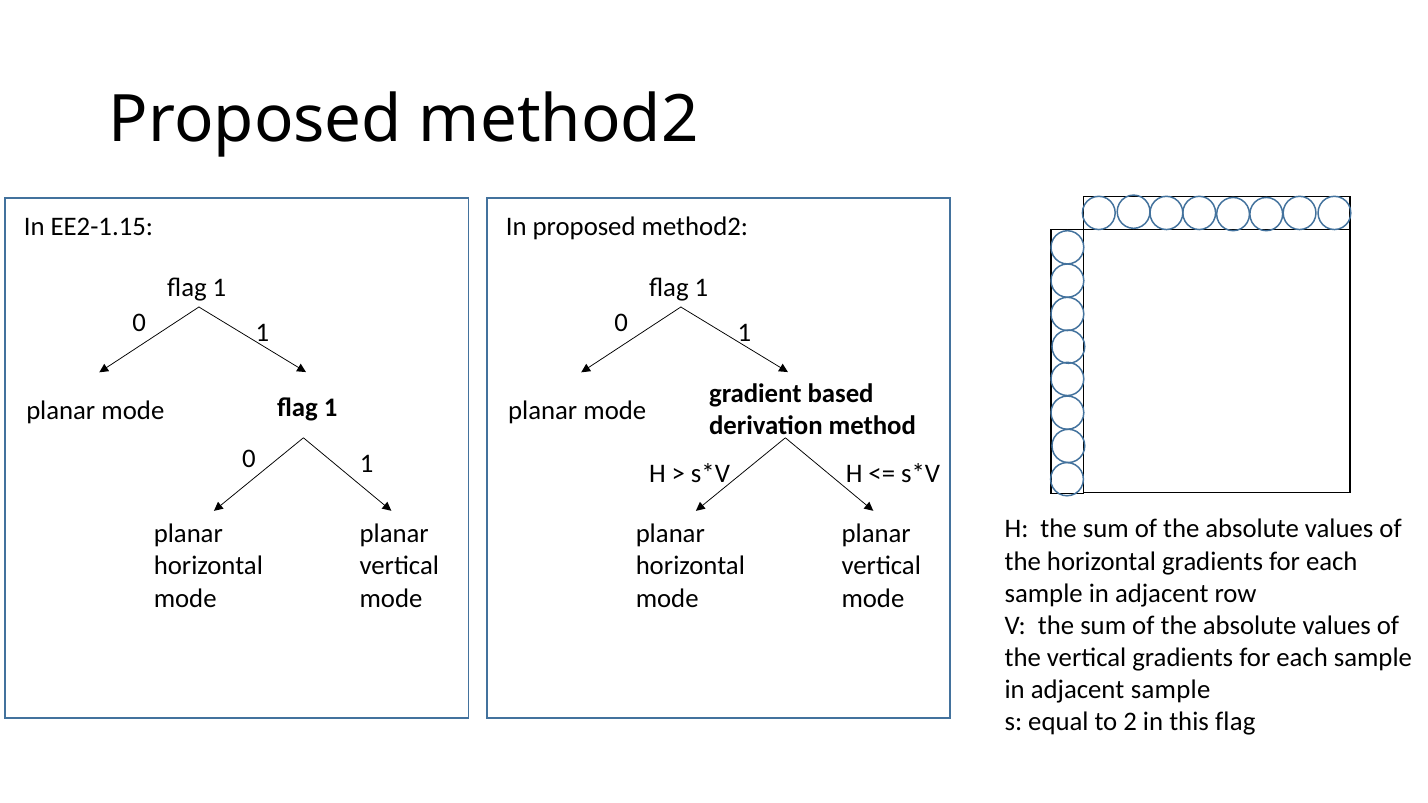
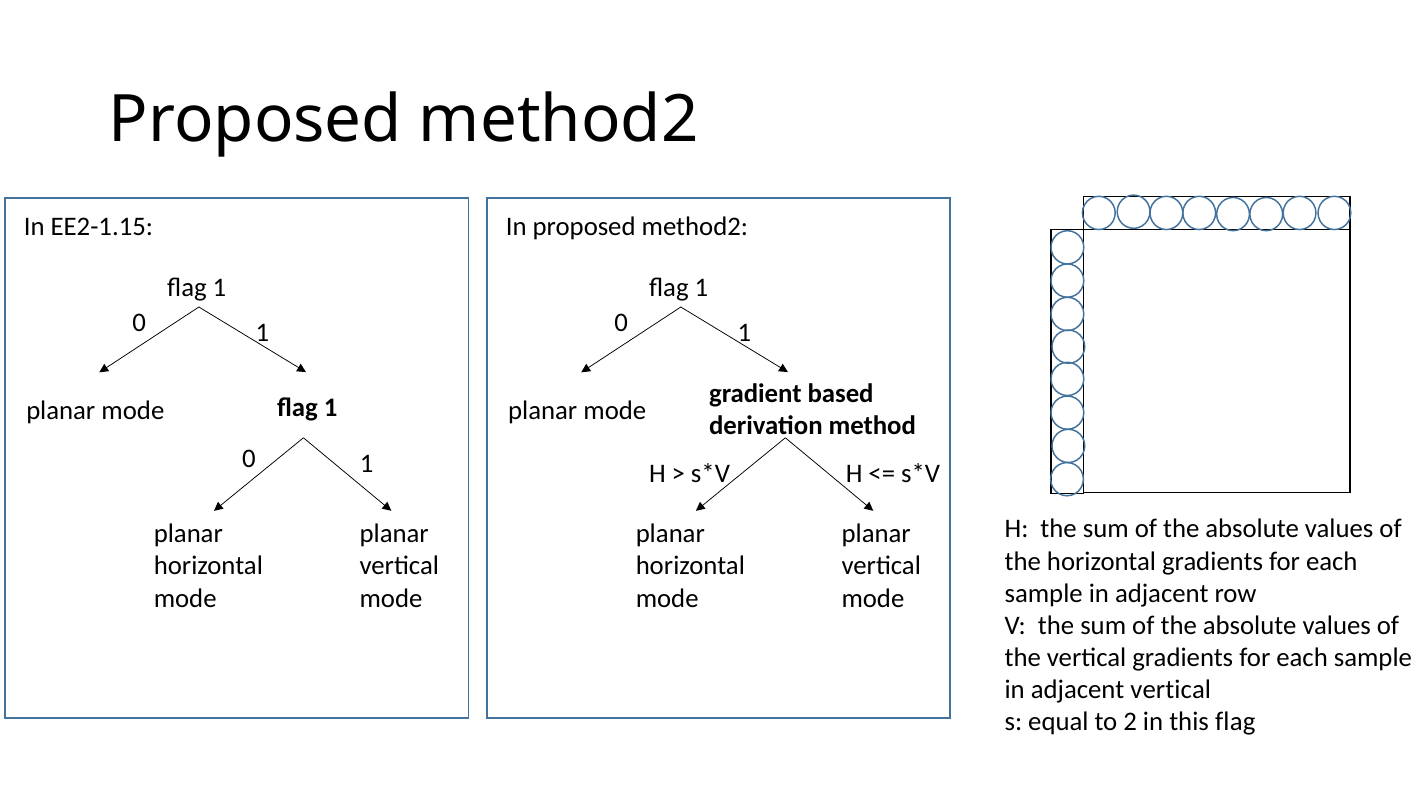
adjacent sample: sample -> vertical
